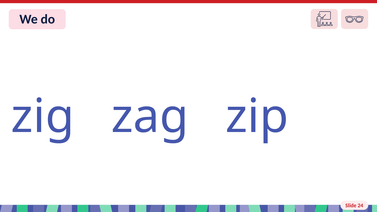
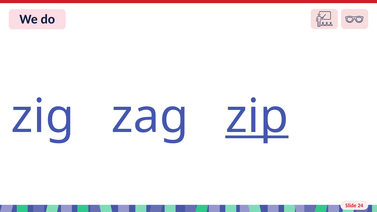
zip underline: none -> present
